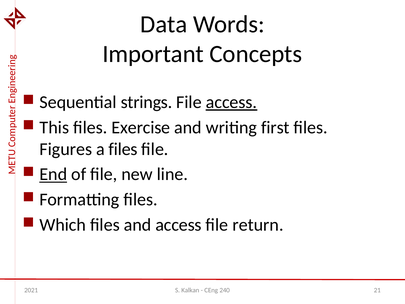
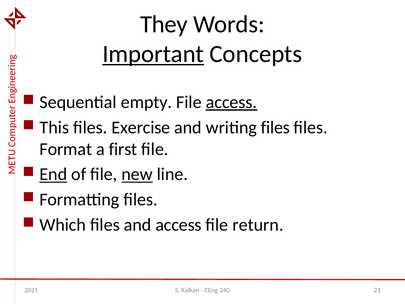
Data: Data -> They
Important underline: none -> present
strings: strings -> empty
writing first: first -> files
Figures: Figures -> Format
a files: files -> first
new underline: none -> present
